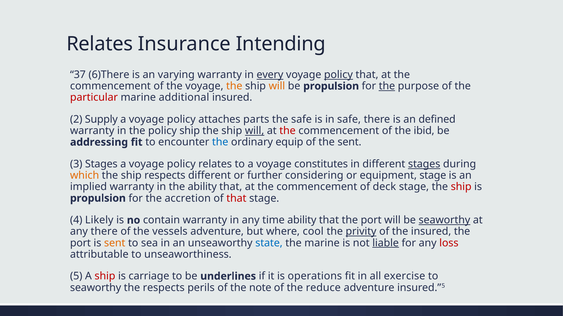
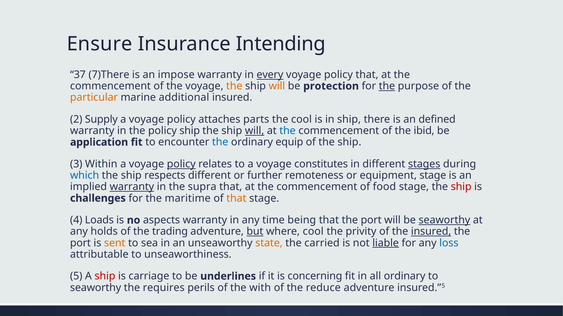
Relates at (100, 44): Relates -> Ensure
6)There: 6)There -> 7)There
varying: varying -> impose
policy at (338, 75) underline: present -> none
be propulsion: propulsion -> protection
particular colour: red -> orange
the safe: safe -> cool
in safe: safe -> ship
the at (288, 131) colour: red -> blue
addressing: addressing -> application
of the sent: sent -> ship
3 Stages: Stages -> Within
policy at (181, 164) underline: none -> present
which colour: orange -> blue
considering: considering -> remoteness
warranty at (132, 187) underline: none -> present
the ability: ability -> supra
deck: deck -> food
propulsion at (98, 199): propulsion -> challenges
accretion: accretion -> maritime
that at (236, 199) colour: red -> orange
Likely: Likely -> Loads
contain: contain -> aspects
time ability: ability -> being
any there: there -> holds
vessels: vessels -> trading
but underline: none -> present
privity underline: present -> none
insured at (431, 232) underline: none -> present
state colour: blue -> orange
the marine: marine -> carried
loss colour: red -> blue
operations: operations -> concerning
all exercise: exercise -> ordinary
the respects: respects -> requires
note: note -> with
